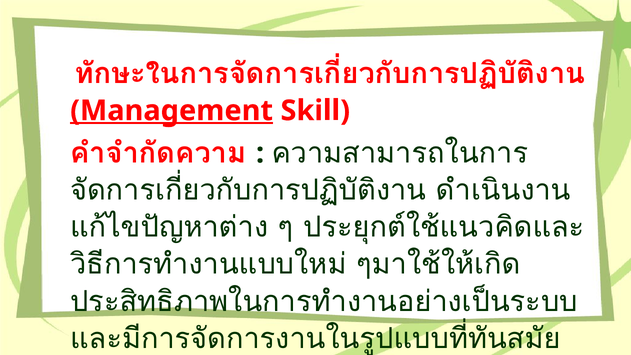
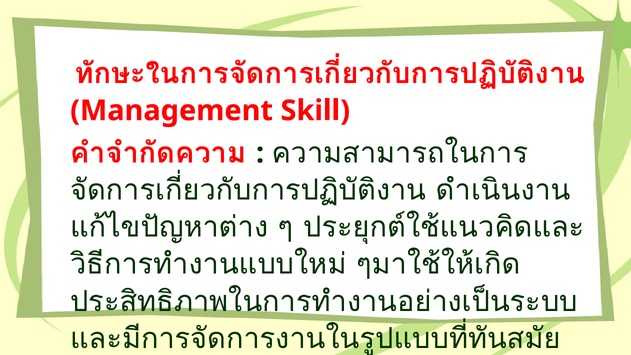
Management underline: present -> none
